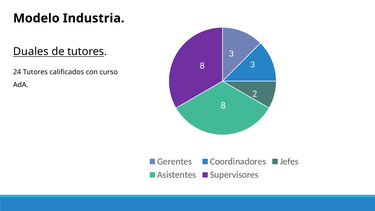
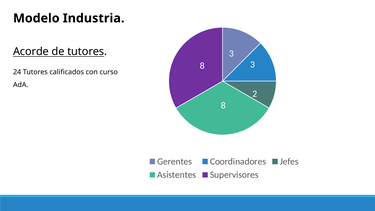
Duales: Duales -> Acorde
